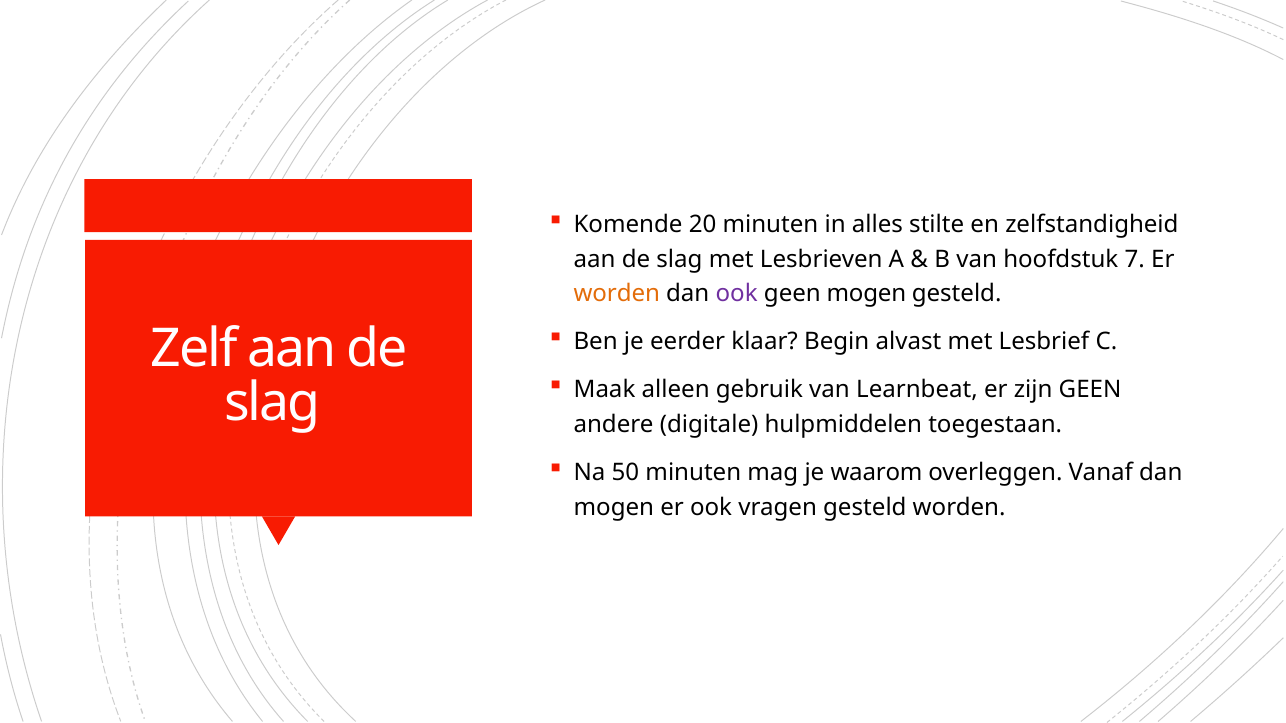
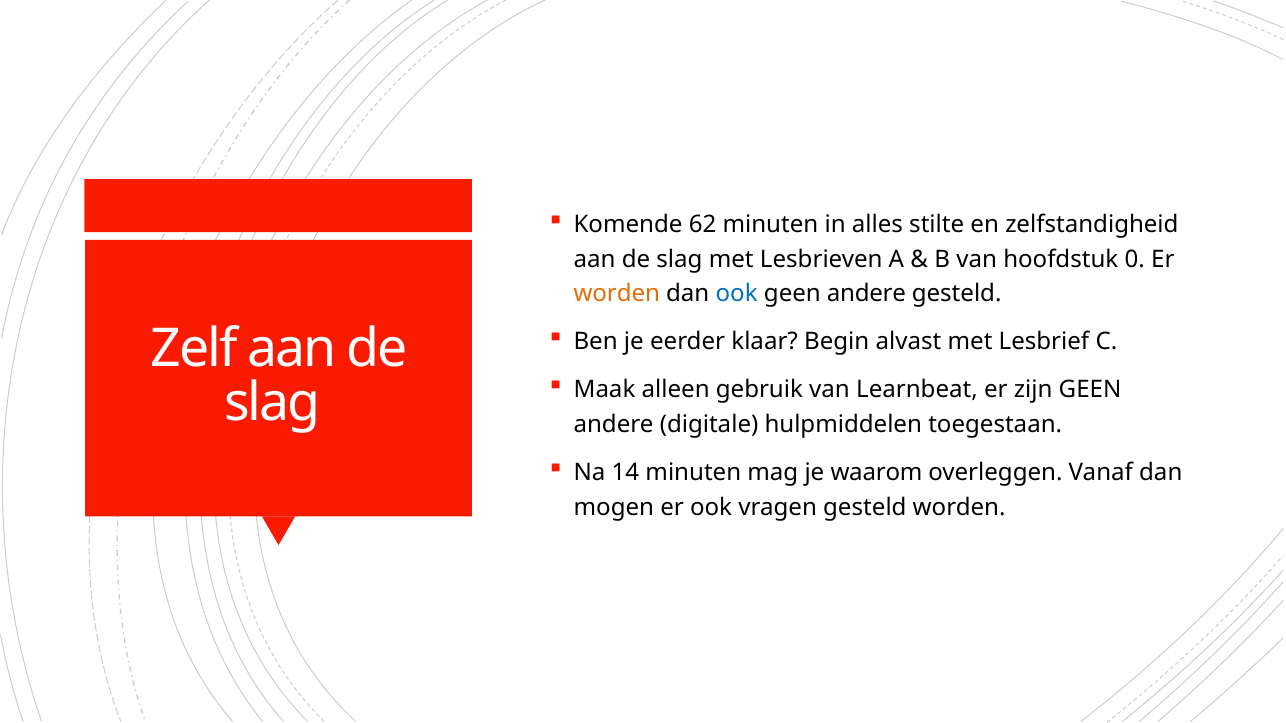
20: 20 -> 62
7: 7 -> 0
ook at (737, 294) colour: purple -> blue
mogen at (866, 294): mogen -> andere
50: 50 -> 14
